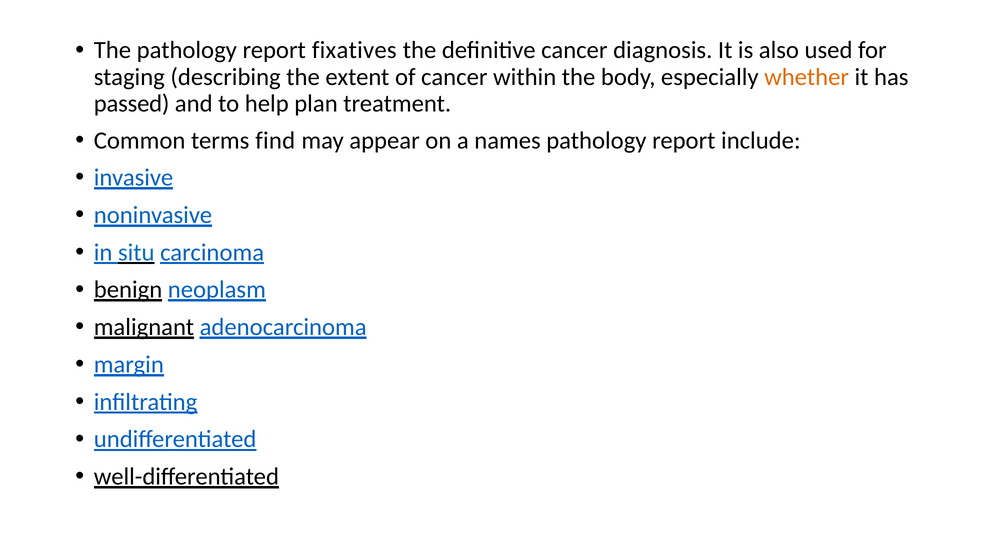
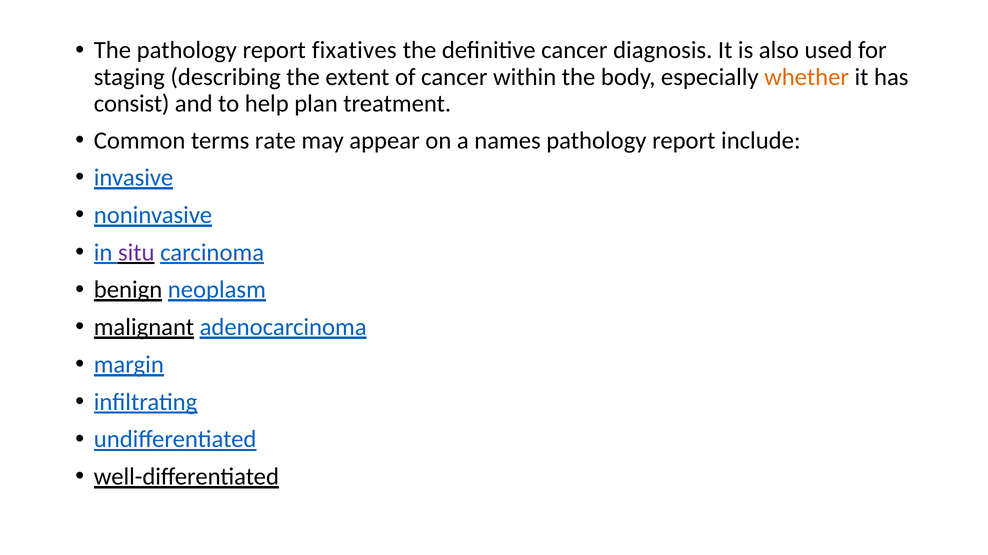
passed: passed -> consist
find: find -> rate
situ colour: blue -> purple
